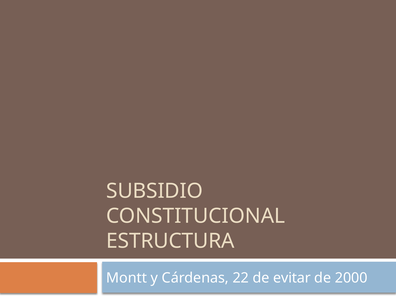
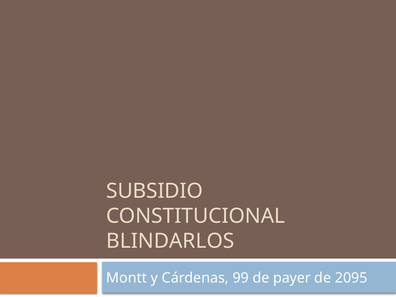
ESTRUCTURA: ESTRUCTURA -> BLINDARLOS
22: 22 -> 99
evitar: evitar -> payer
2000: 2000 -> 2095
